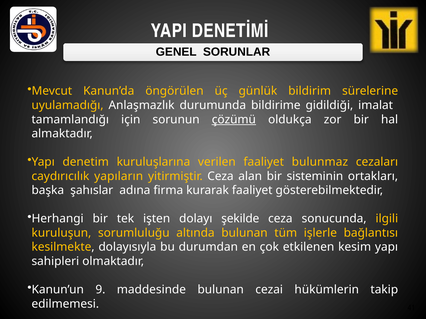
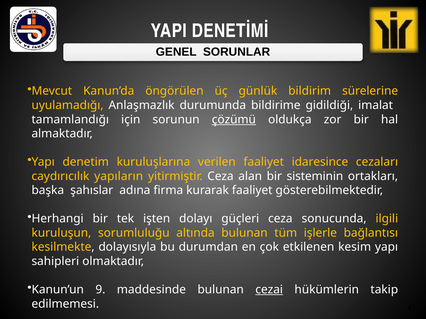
bulunmaz: bulunmaz -> idaresince
şekilde: şekilde -> güçleri
cezai underline: none -> present
